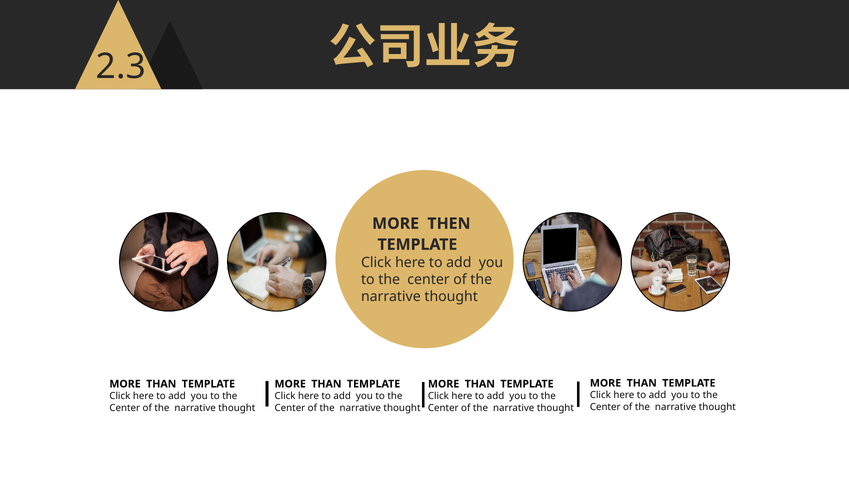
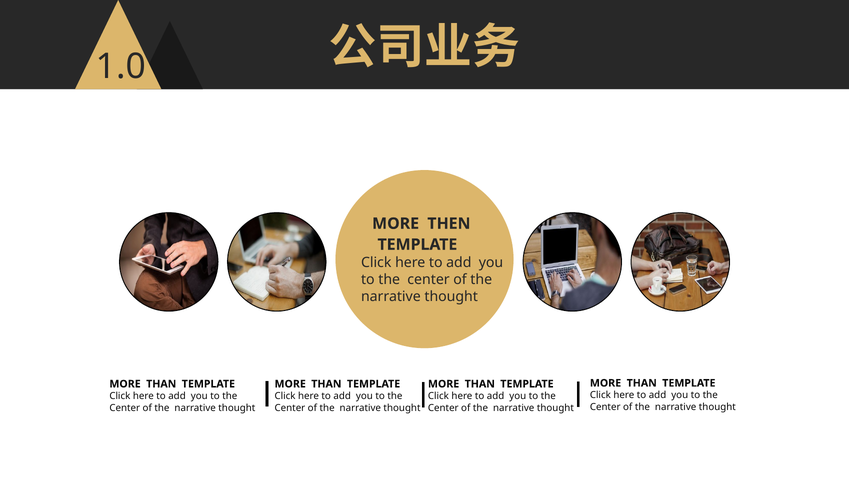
2.3: 2.3 -> 1.0
